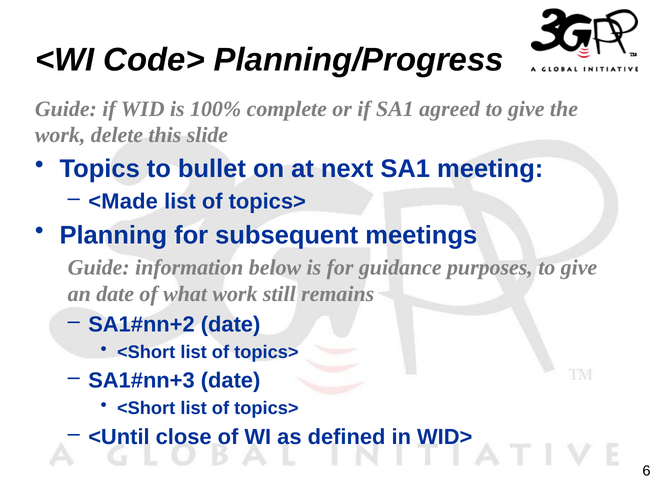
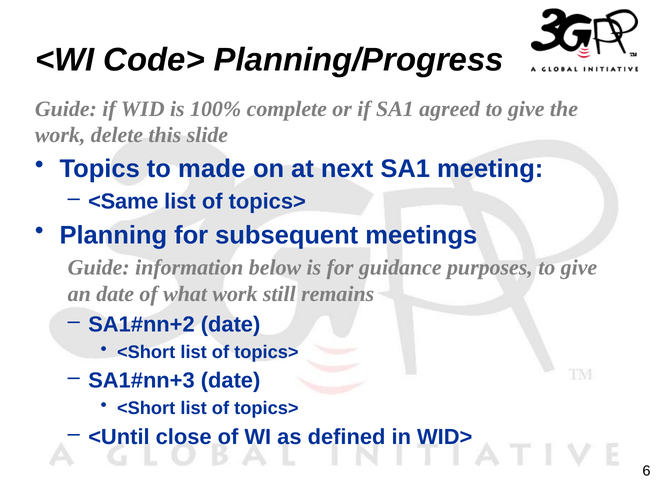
bullet: bullet -> made
<Made: <Made -> <Same
